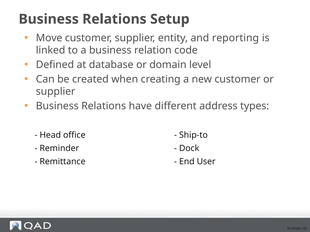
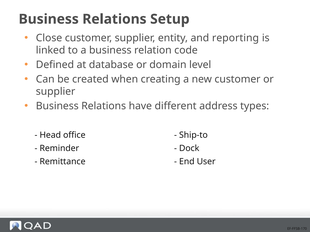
Move: Move -> Close
